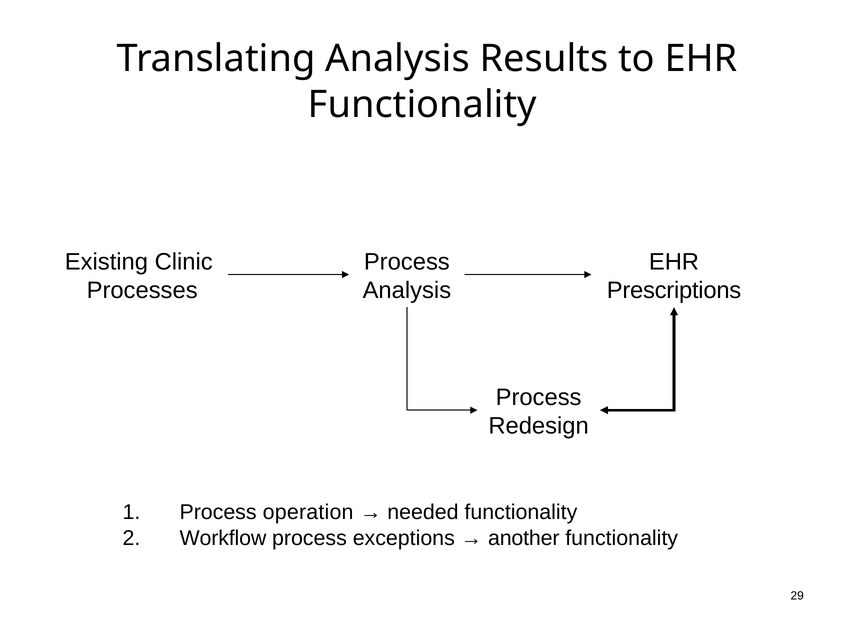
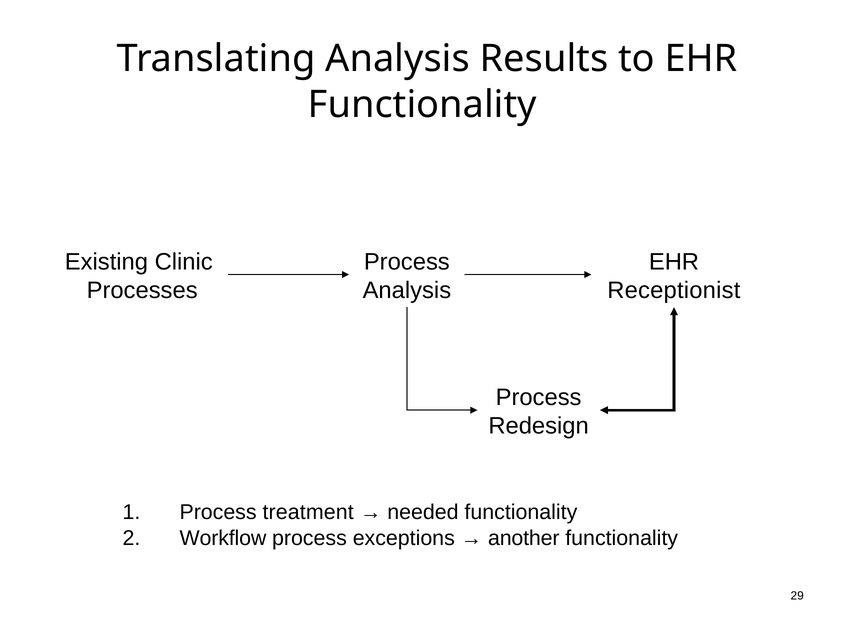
Prescriptions: Prescriptions -> Receptionist
operation: operation -> treatment
